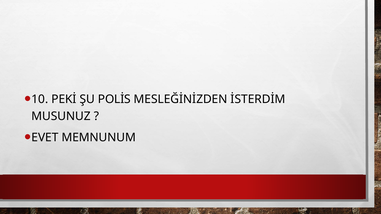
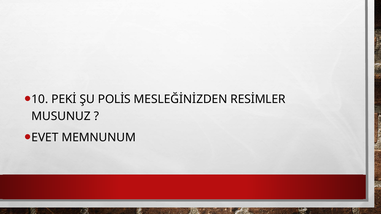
İSTERDİM: İSTERDİM -> RESİMLER
